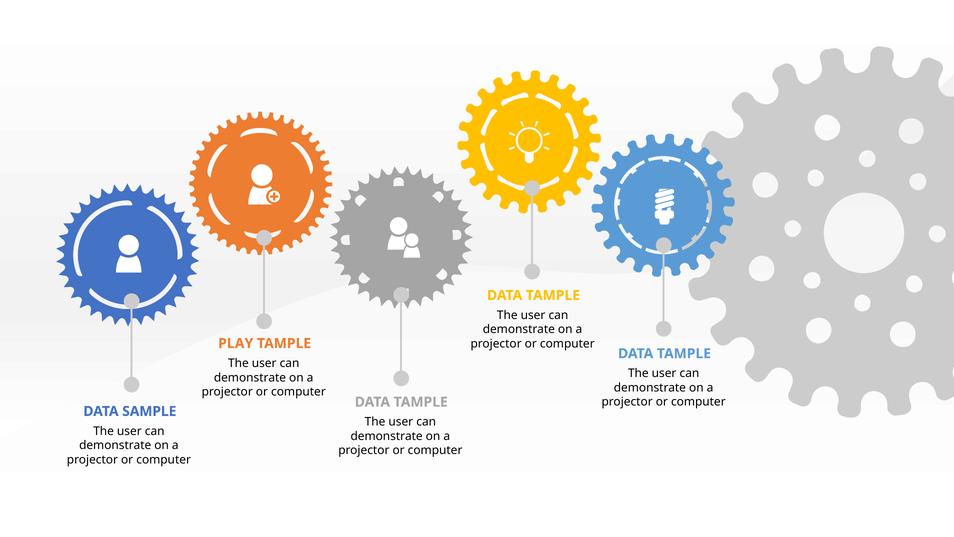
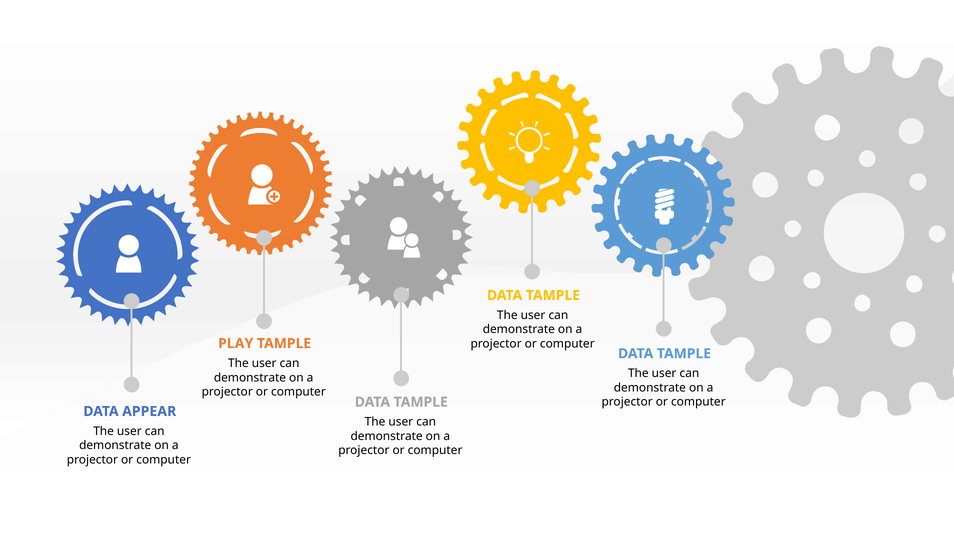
SAMPLE: SAMPLE -> APPEAR
